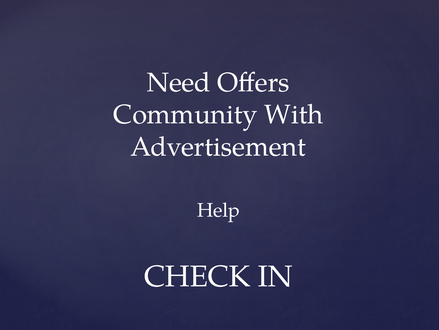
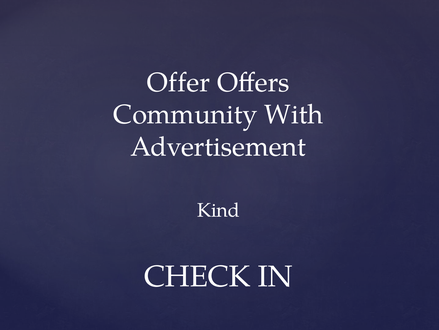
Need: Need -> Offer
Help: Help -> Kind
